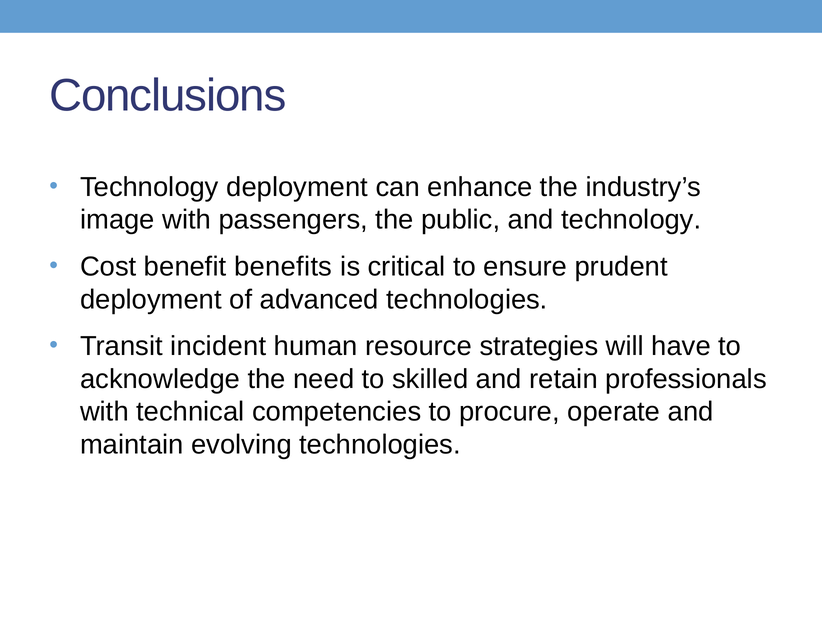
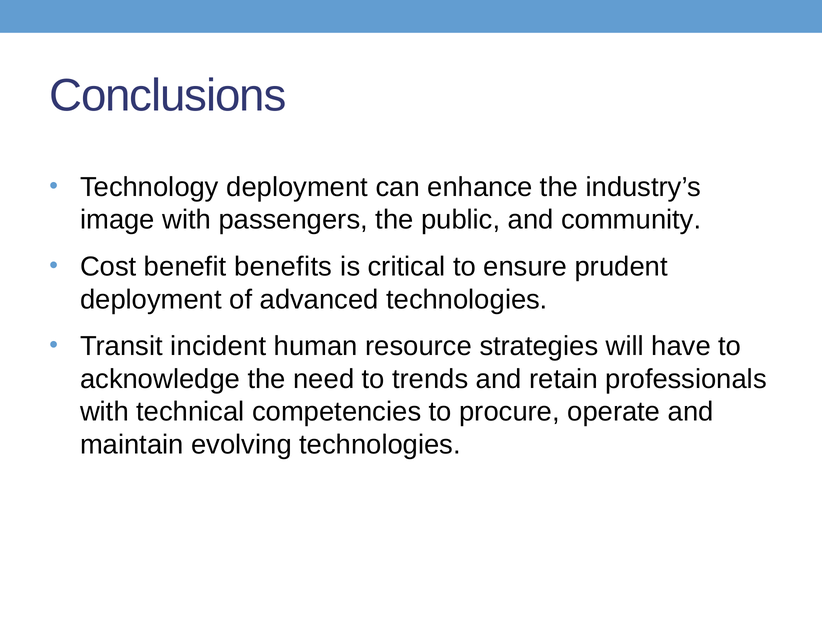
and technology: technology -> community
skilled: skilled -> trends
